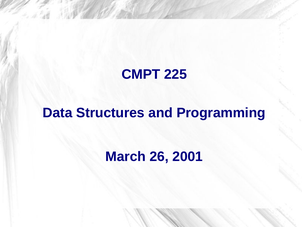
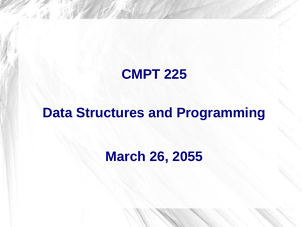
2001: 2001 -> 2055
